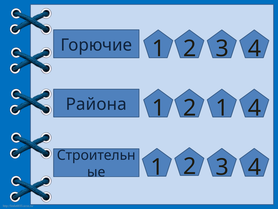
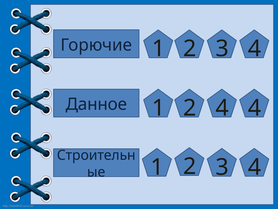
Района: Района -> Данное
2 1: 1 -> 4
